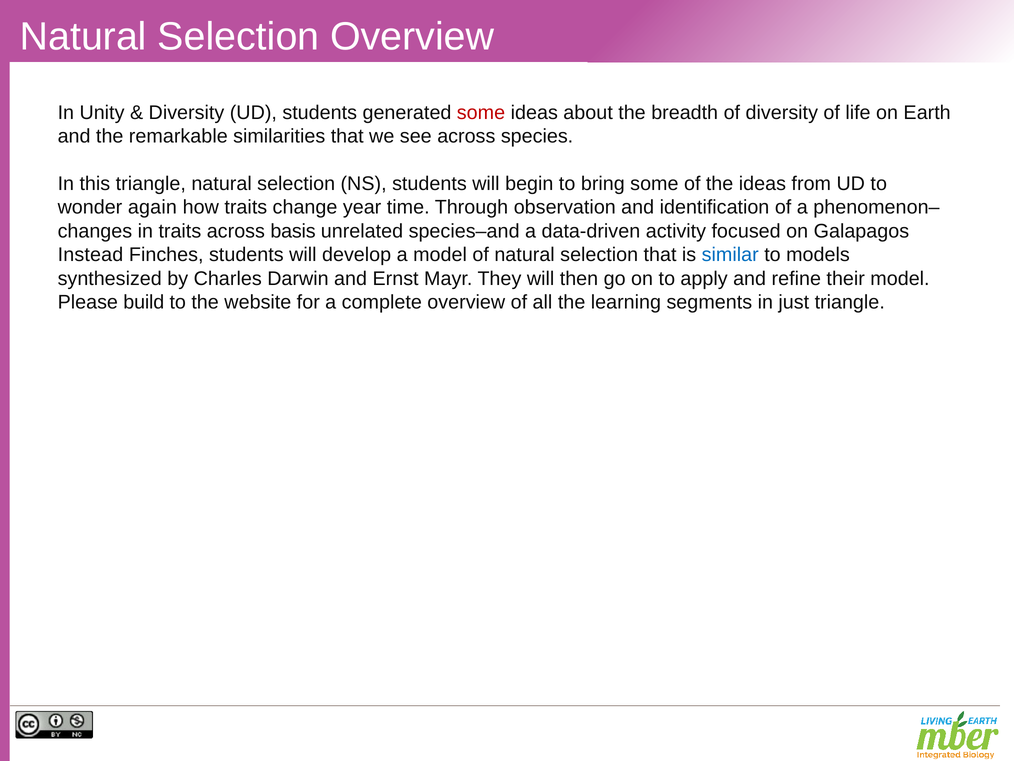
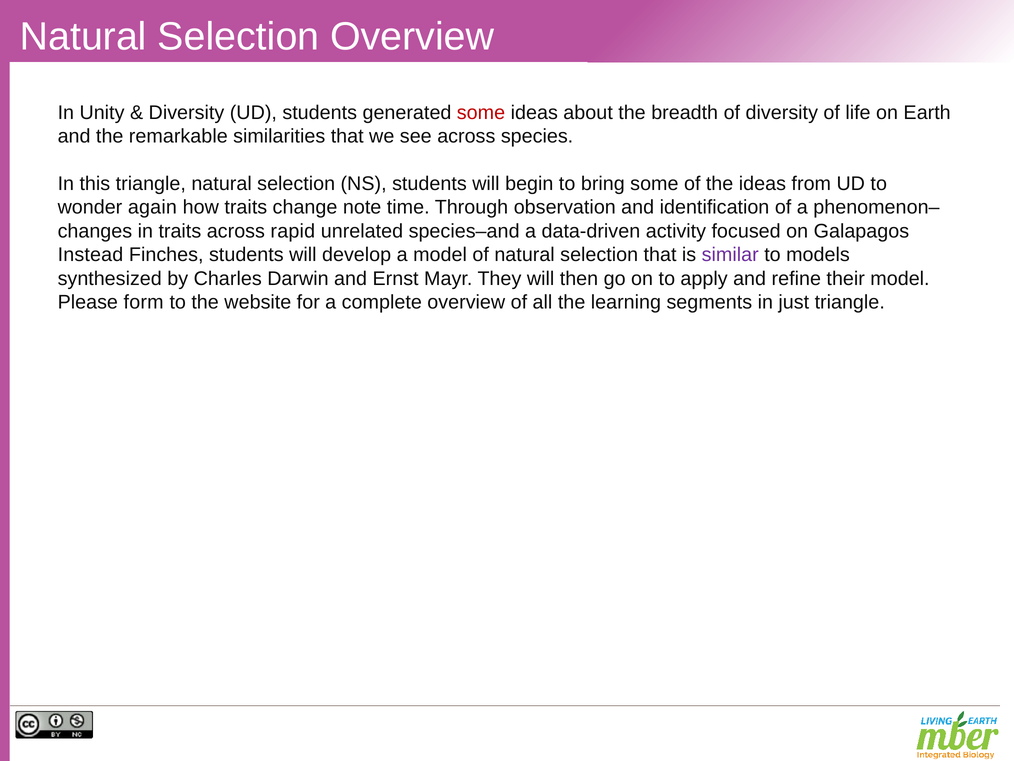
year: year -> note
basis: basis -> rapid
similar colour: blue -> purple
build: build -> form
